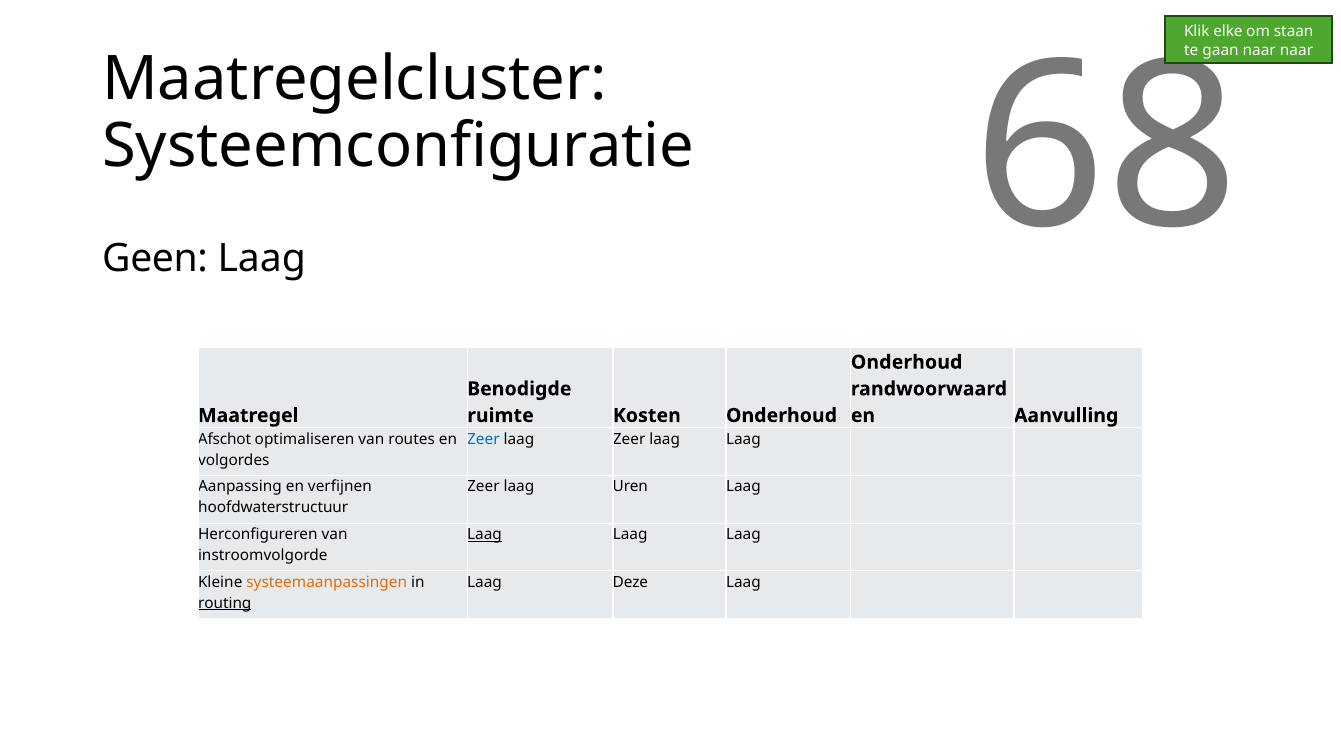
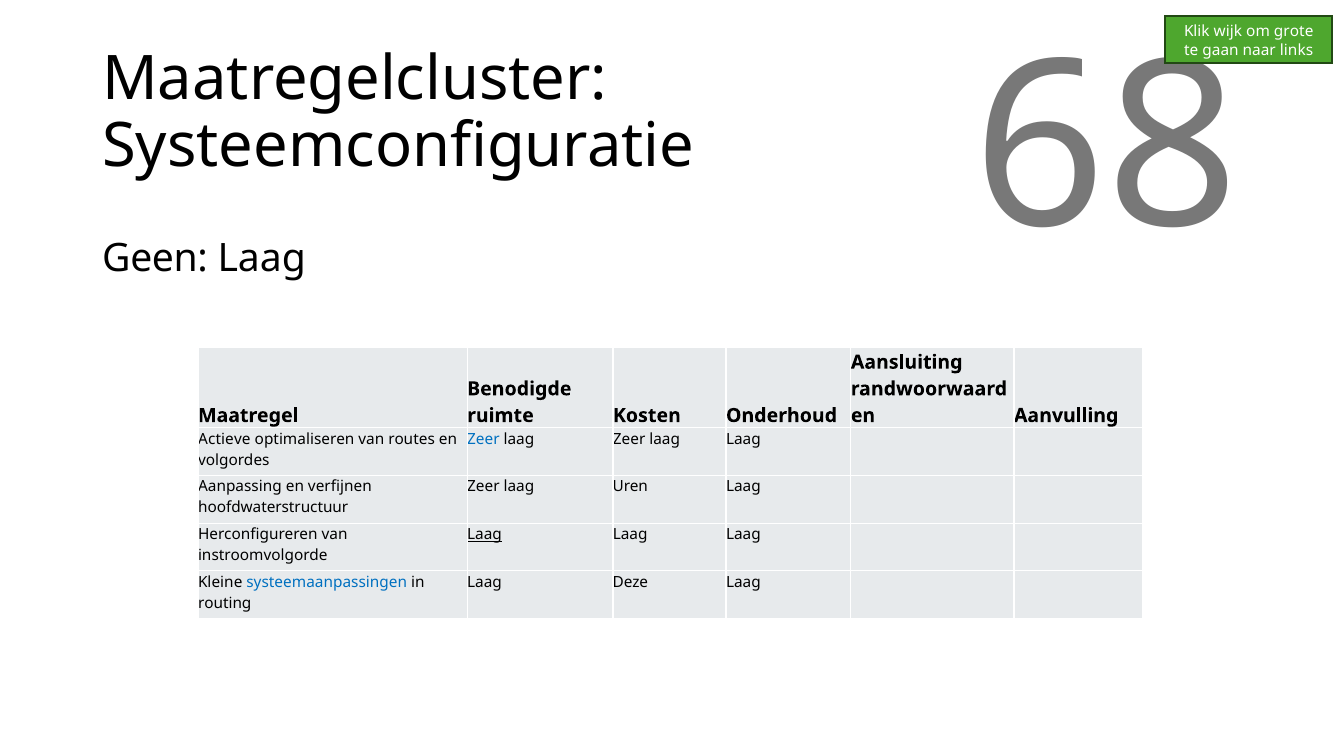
elke: elke -> wijk
staan: staan -> grote
naar naar: naar -> links
Onderhoud at (907, 362): Onderhoud -> Aansluiting
Afschot: Afschot -> Actieve
systeemaanpassingen colour: orange -> blue
routing underline: present -> none
